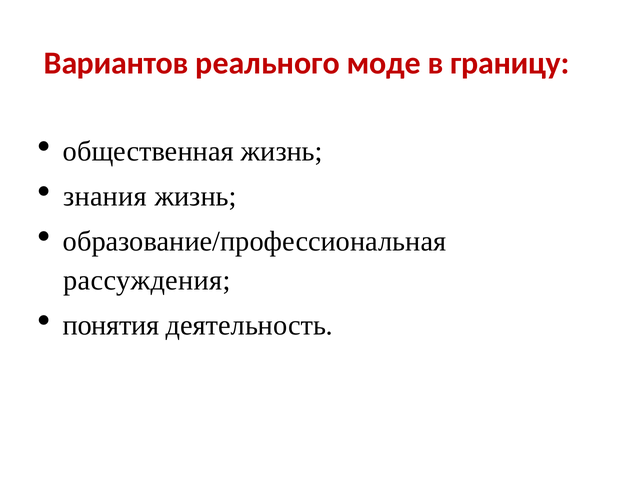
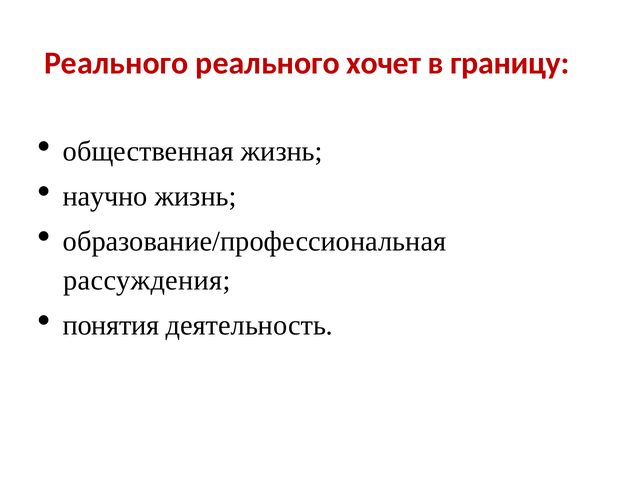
Вариантов at (116, 63): Вариантов -> Реального
моде: моде -> хочет
знания: знания -> научно
